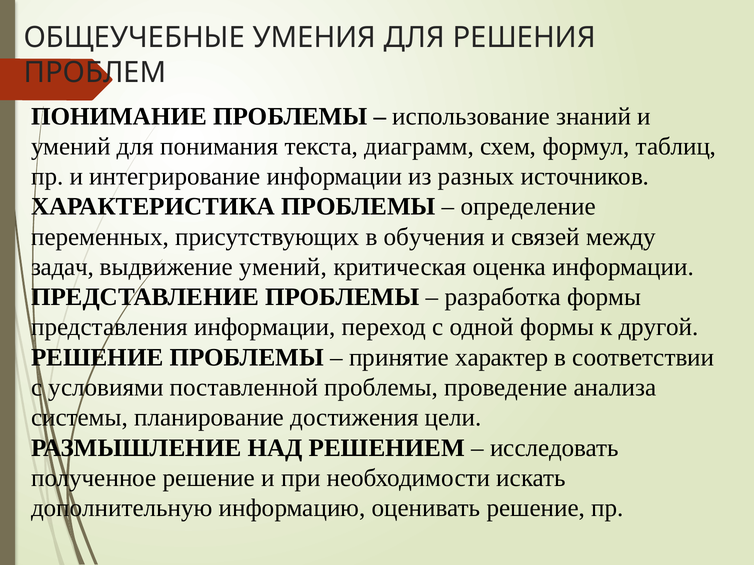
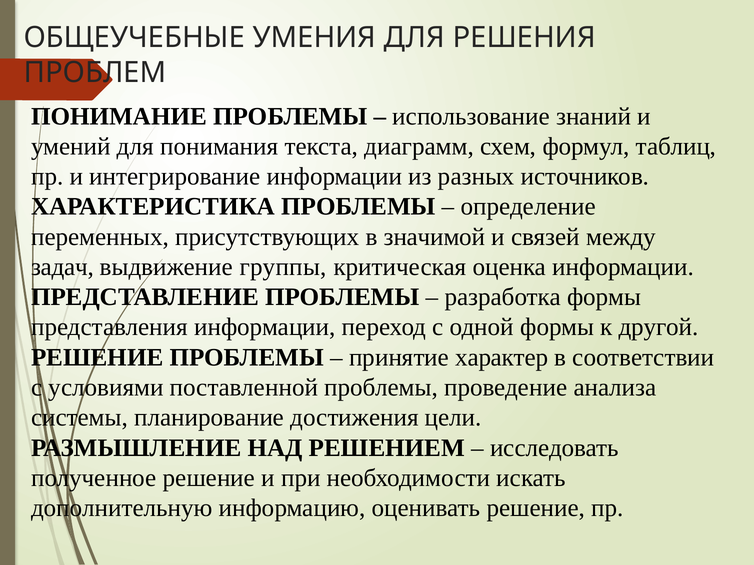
обучения: обучения -> значимой
выдвижение умений: умений -> группы
